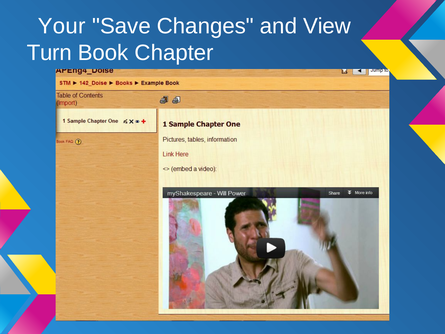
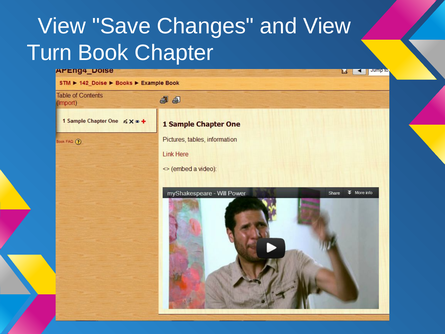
Your at (62, 26): Your -> View
